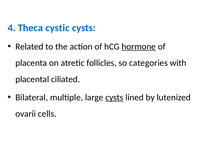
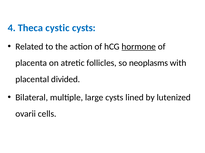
categories: categories -> neoplasms
ciliated: ciliated -> divided
cysts at (114, 98) underline: present -> none
